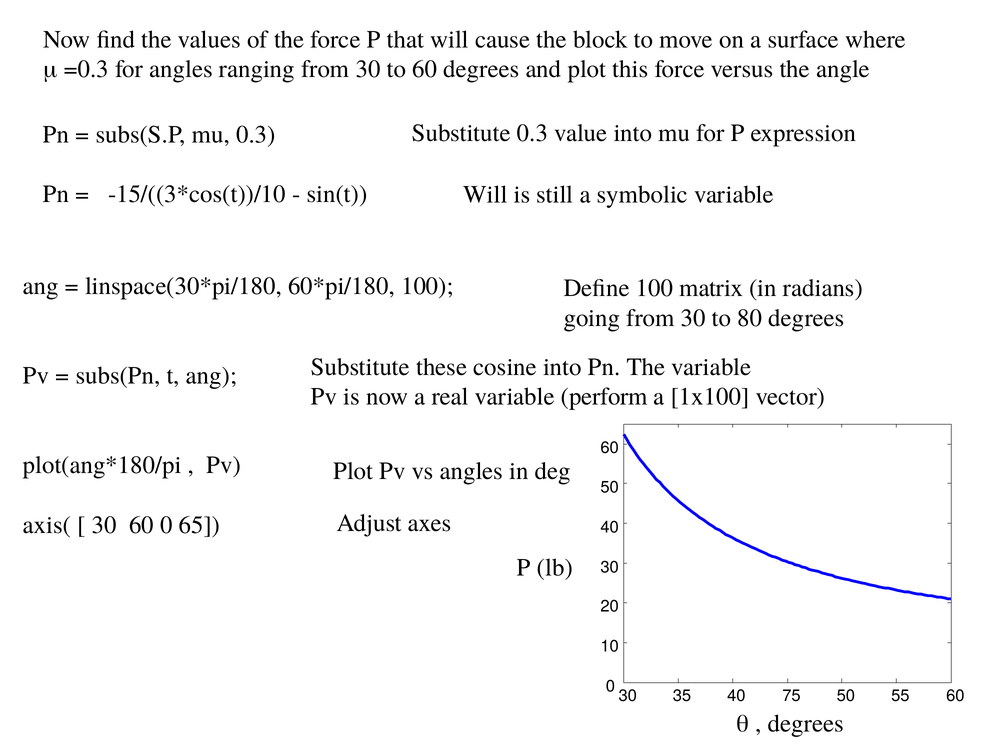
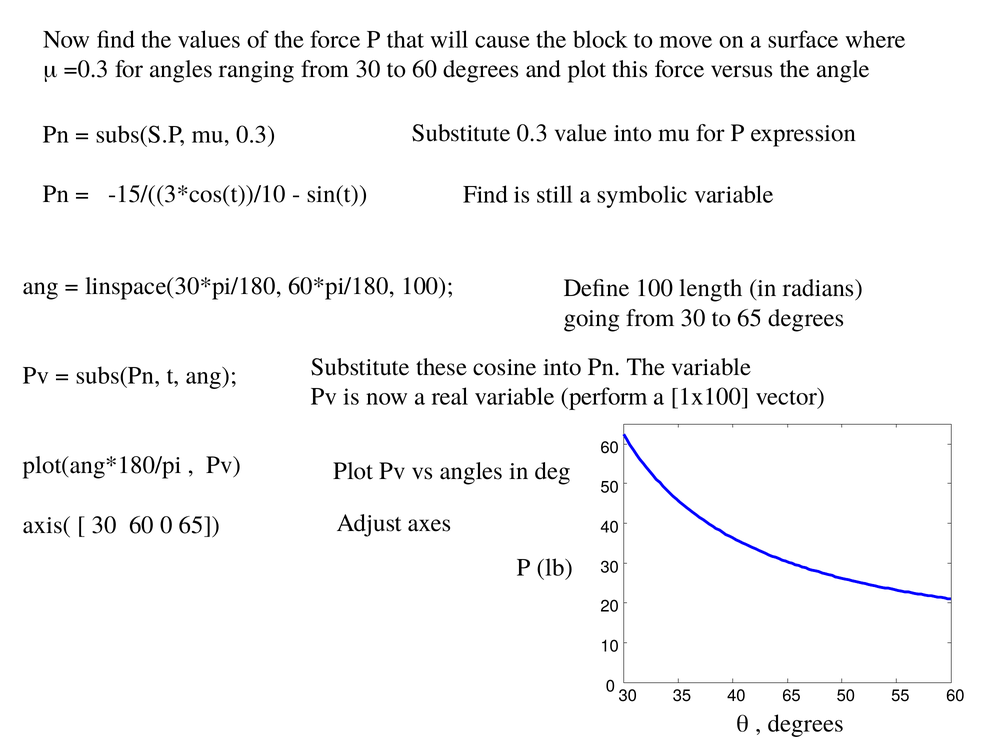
Will at (485, 194): Will -> Find
matrix: matrix -> length
to 80: 80 -> 65
40 75: 75 -> 65
